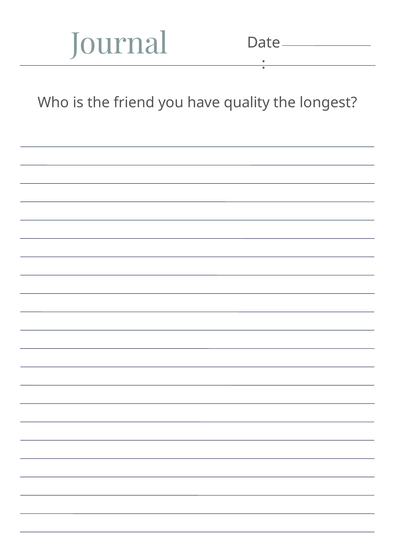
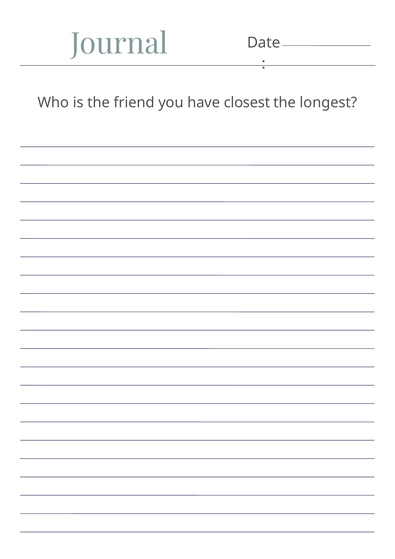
quality: quality -> closest
